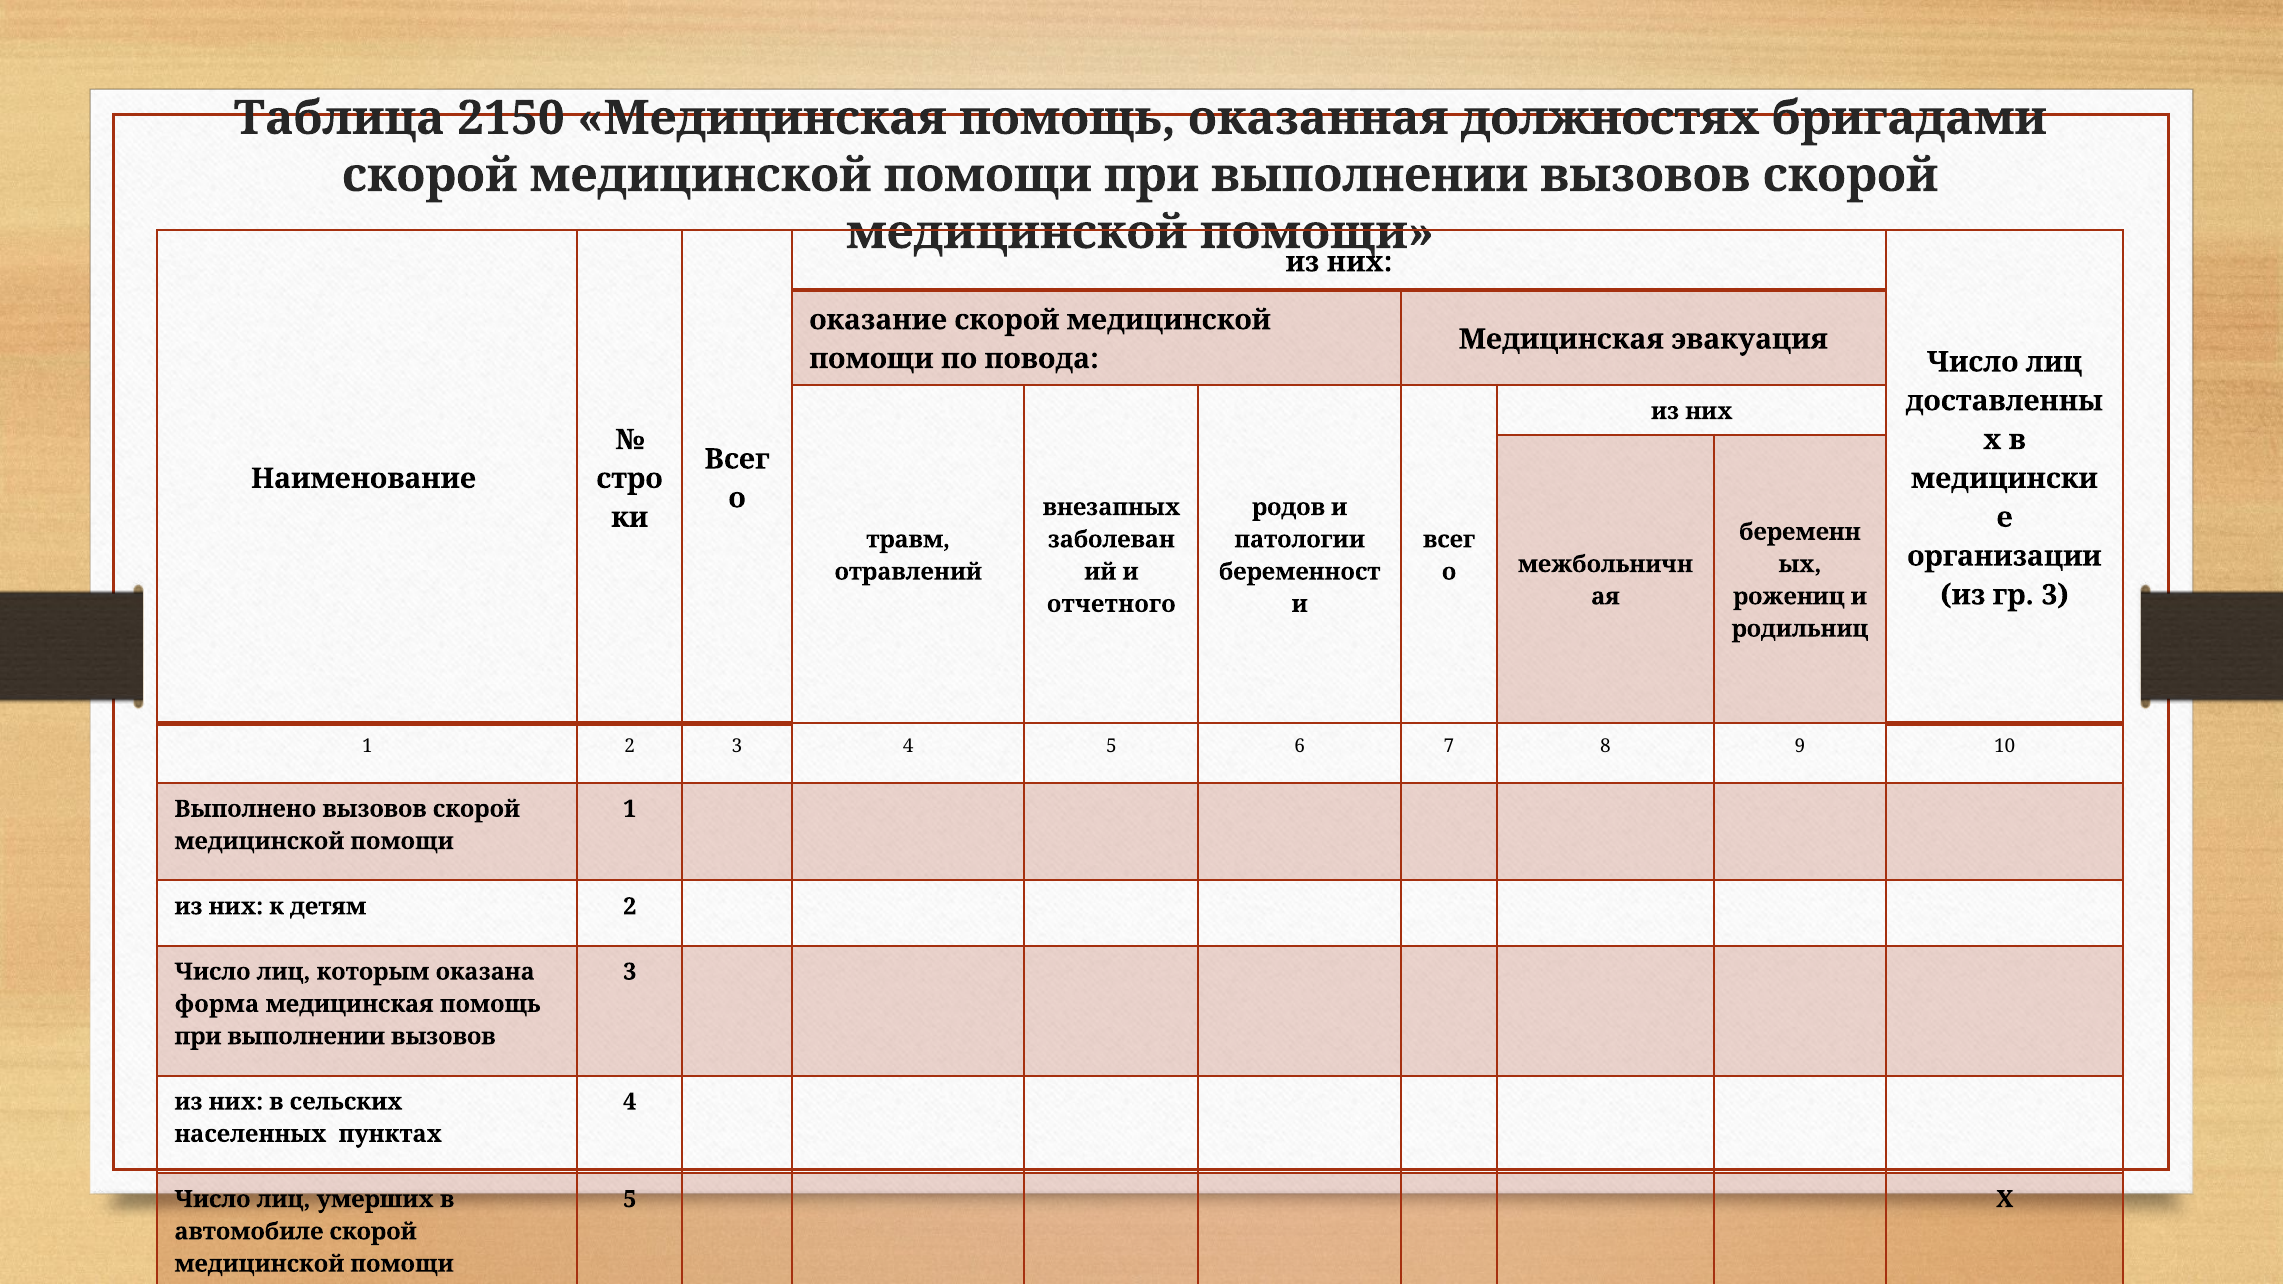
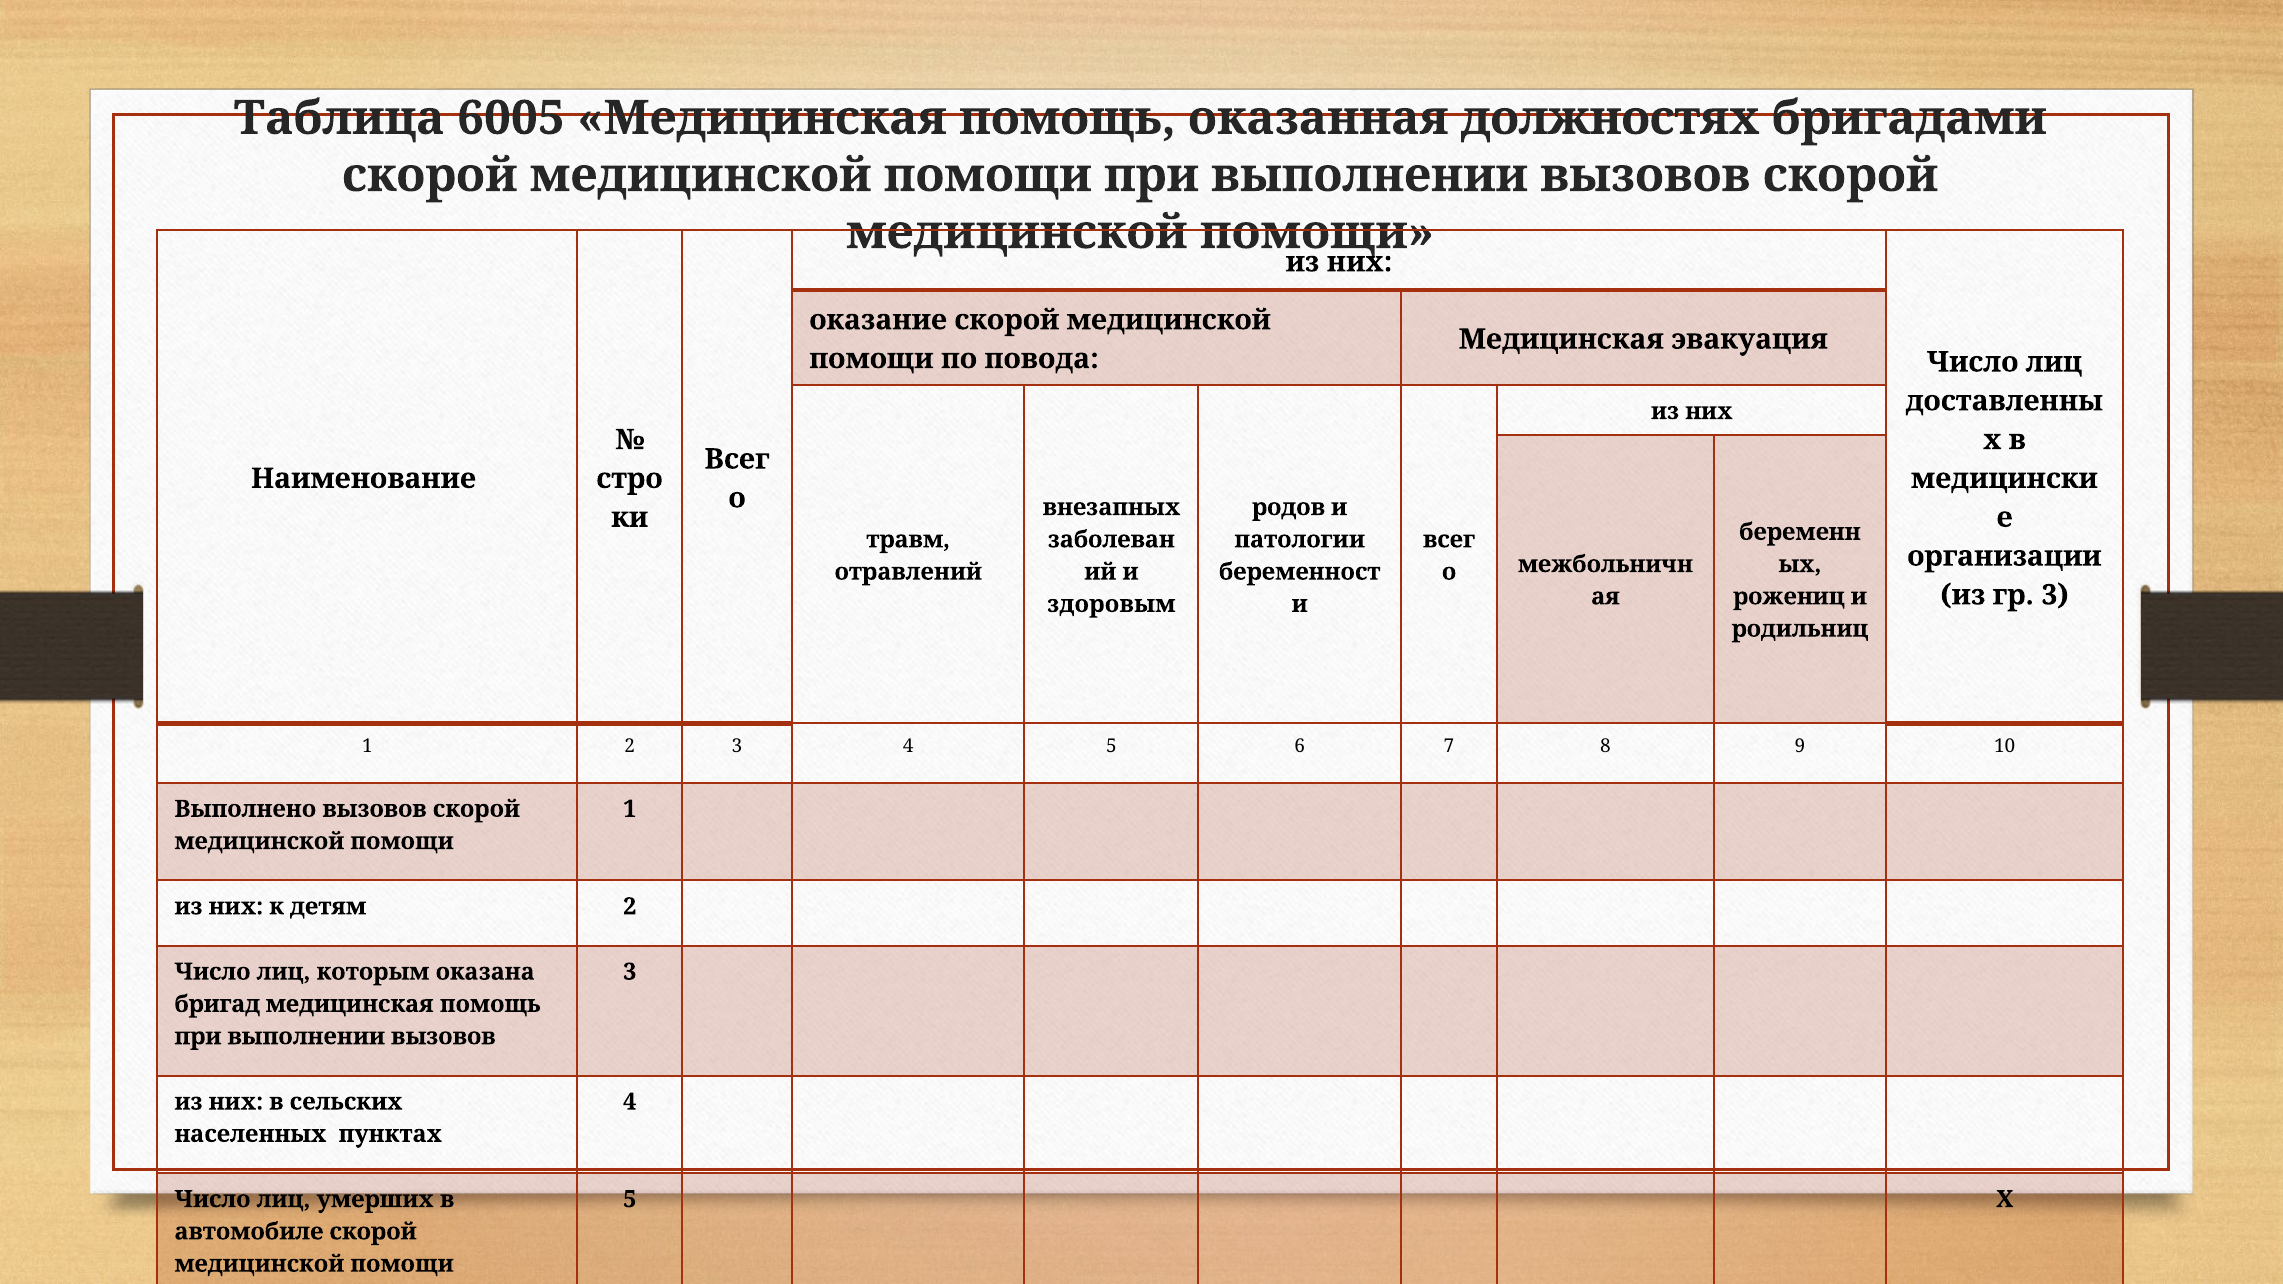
2150: 2150 -> 6005
отчетного: отчетного -> здоровым
форма: форма -> бригад
